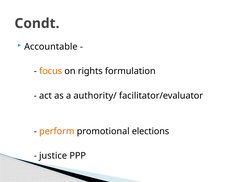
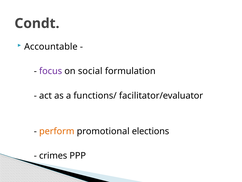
focus colour: orange -> purple
rights: rights -> social
authority/: authority/ -> functions/
justice: justice -> crimes
